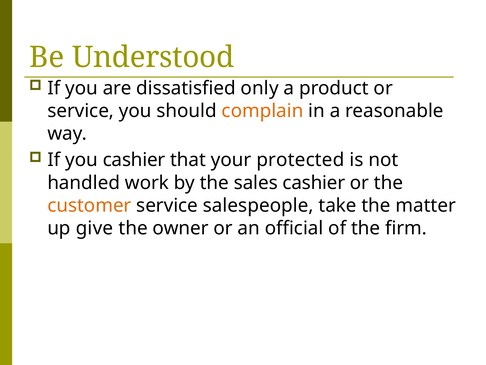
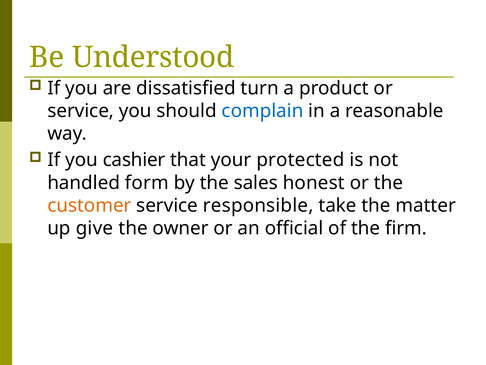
only: only -> turn
complain colour: orange -> blue
work: work -> form
sales cashier: cashier -> honest
salespeople: salespeople -> responsible
